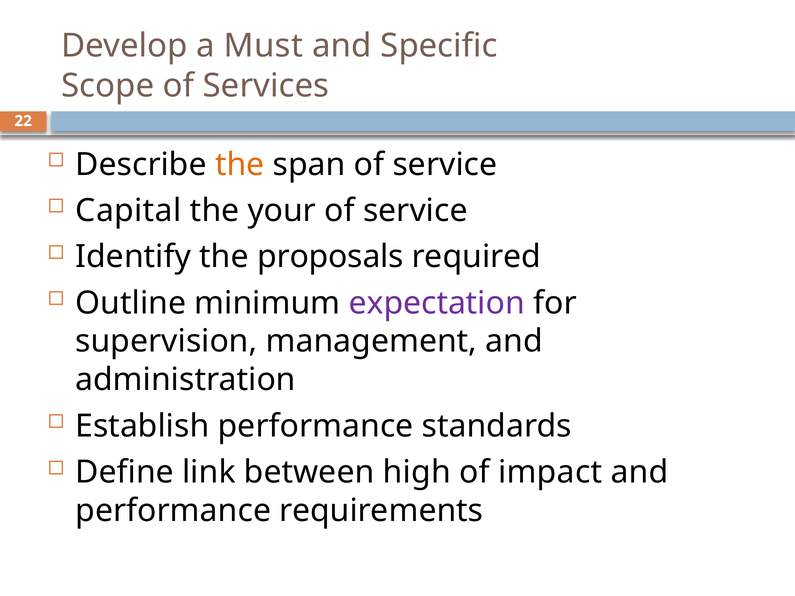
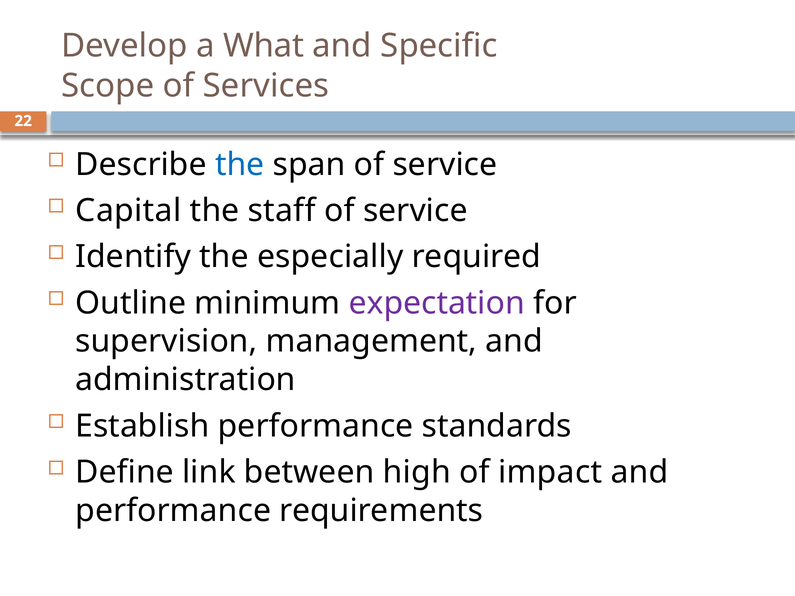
Must: Must -> What
the at (240, 165) colour: orange -> blue
your: your -> staff
proposals: proposals -> especially
